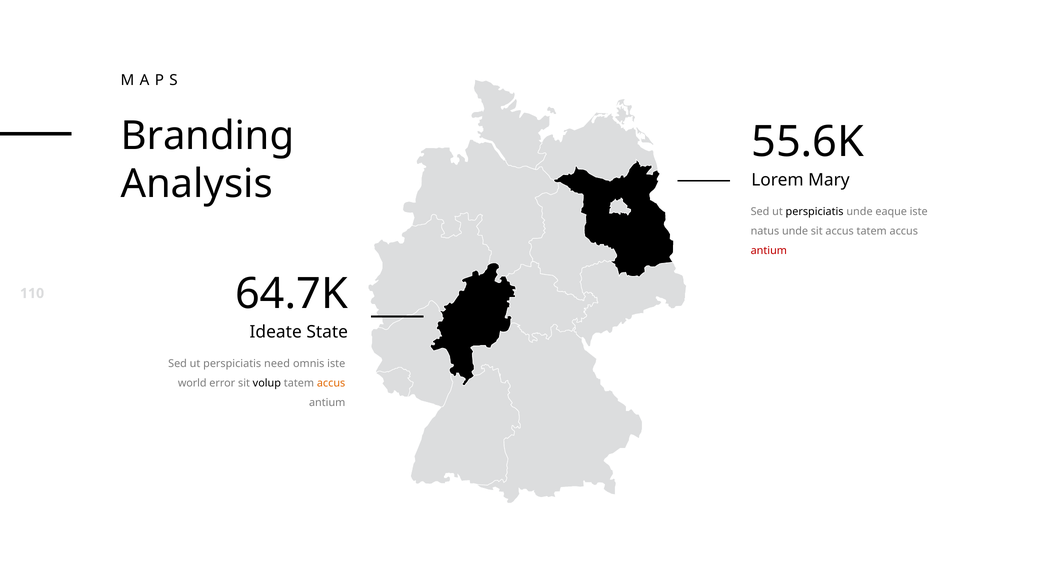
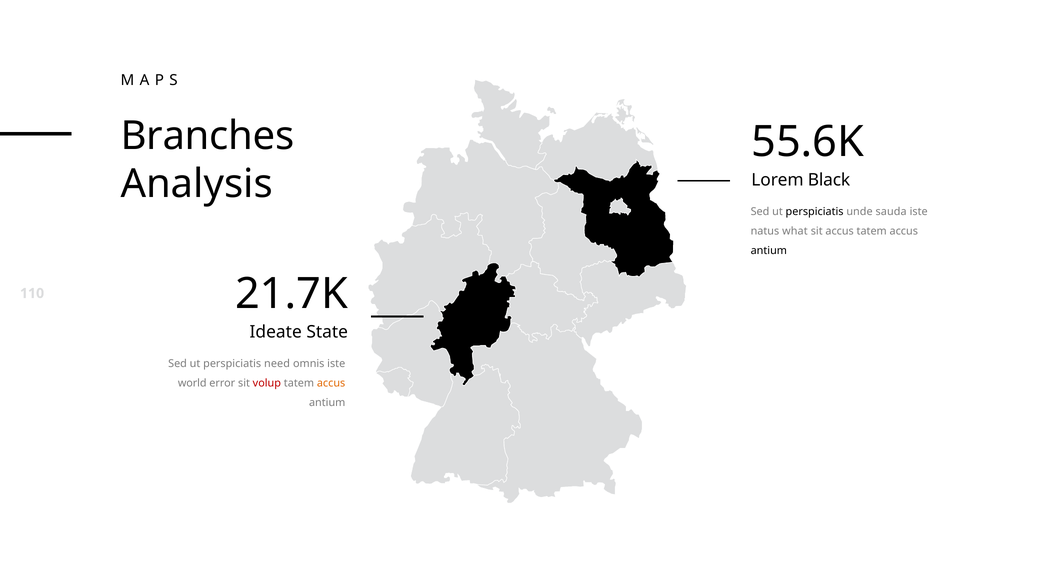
Branding: Branding -> Branches
Mary: Mary -> Black
eaque: eaque -> sauda
natus unde: unde -> what
antium at (769, 251) colour: red -> black
64.7K: 64.7K -> 21.7K
volup colour: black -> red
